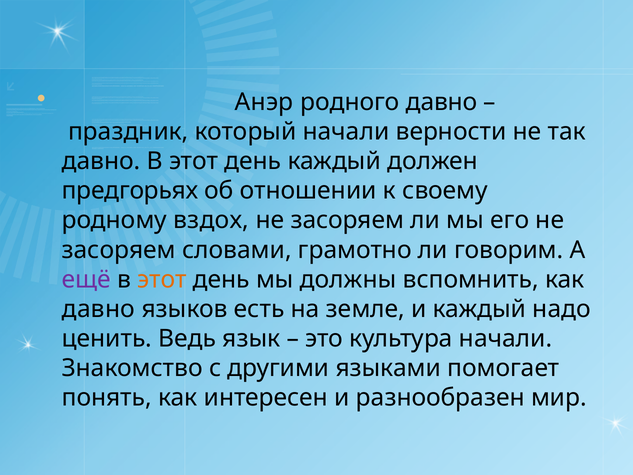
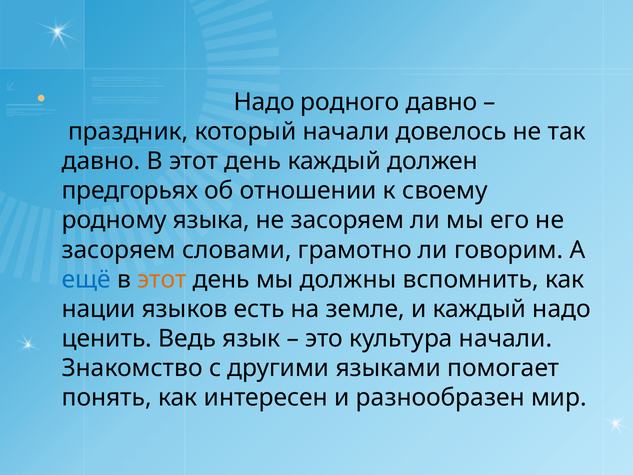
Анэр at (264, 102): Анэр -> Надо
верности: верности -> довелось
вздох: вздох -> языка
ещё colour: purple -> blue
давно at (98, 309): давно -> нации
